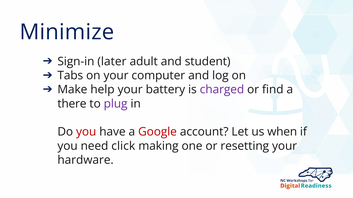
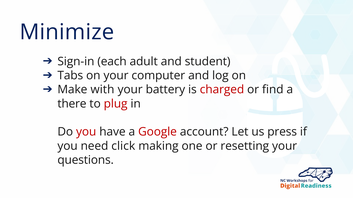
later: later -> each
help: help -> with
charged colour: purple -> red
plug colour: purple -> red
when: when -> press
hardware: hardware -> questions
